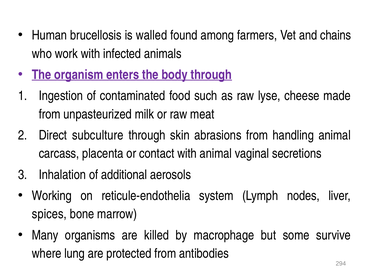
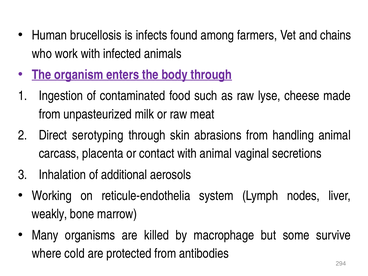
walled: walled -> infects
subculture: subculture -> serotyping
spices: spices -> weakly
lung: lung -> cold
